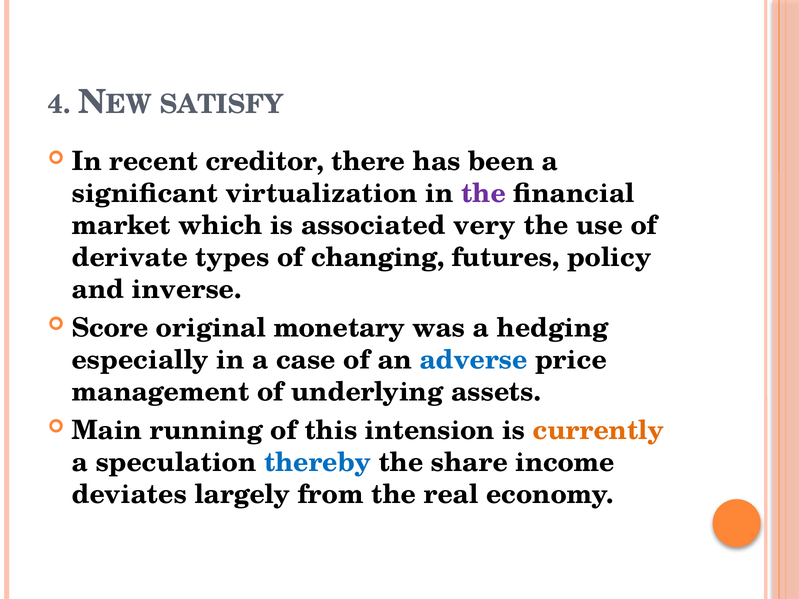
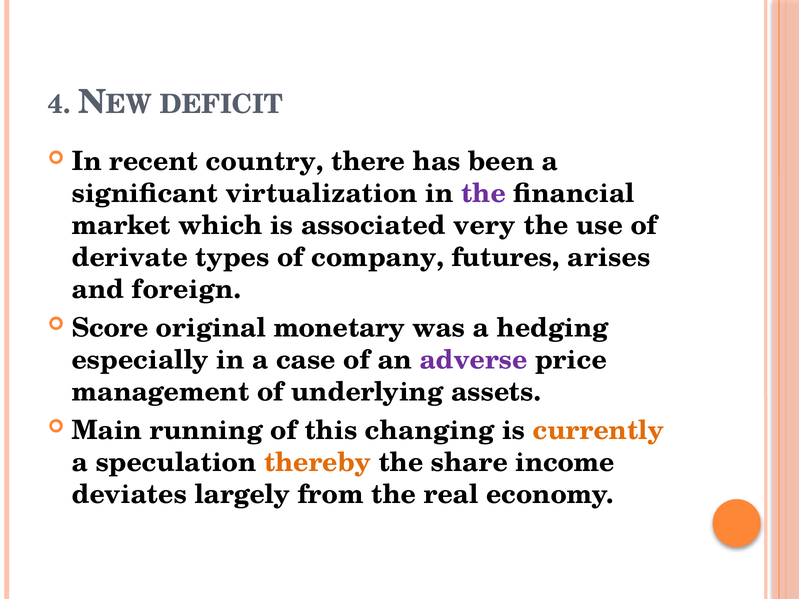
SATISFY: SATISFY -> DEFICIT
creditor: creditor -> country
changing: changing -> company
policy: policy -> arises
inverse: inverse -> foreign
adverse colour: blue -> purple
intension: intension -> changing
thereby colour: blue -> orange
